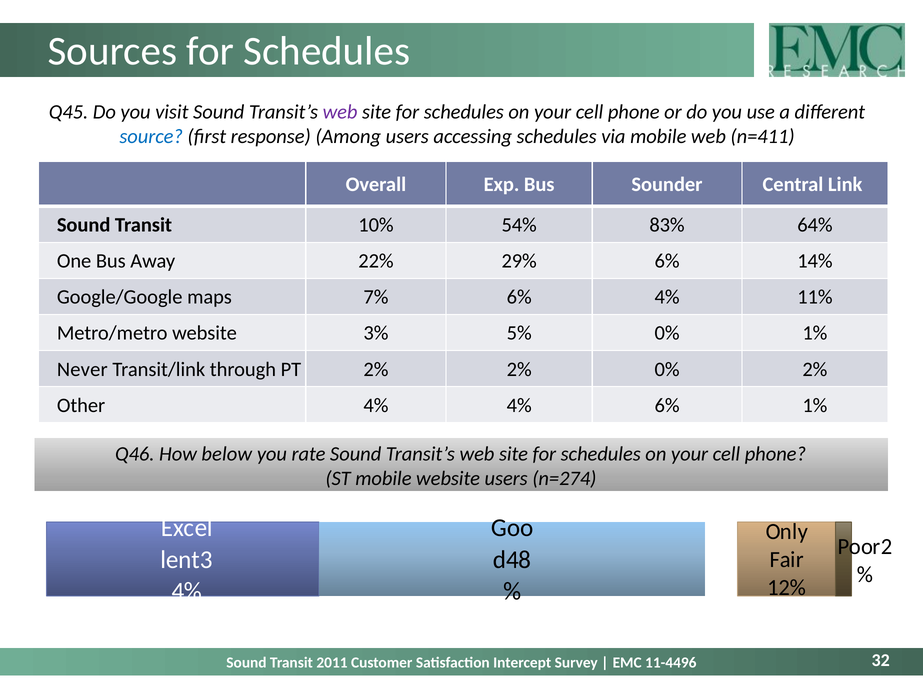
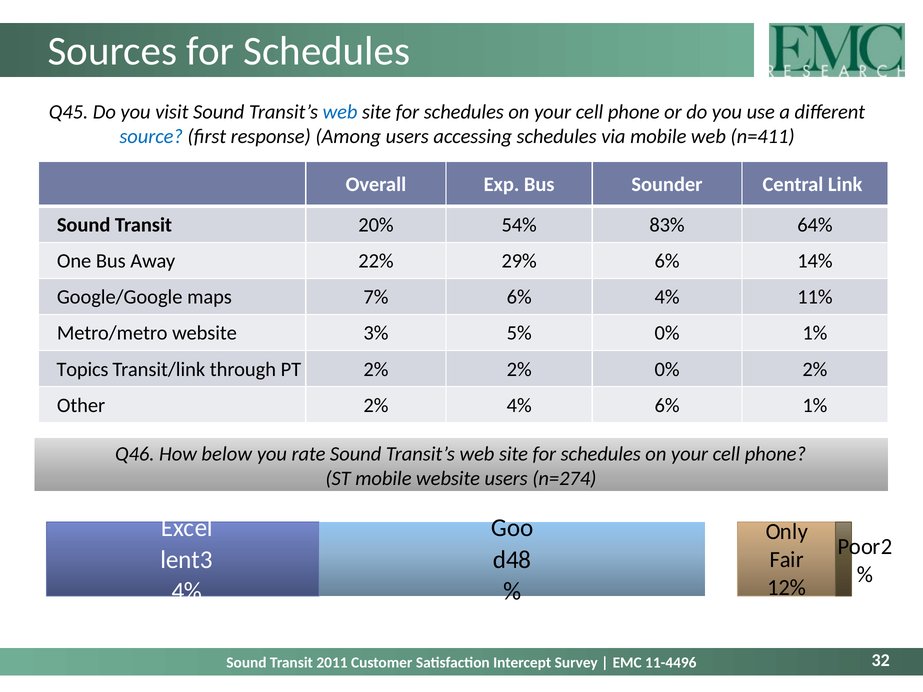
web at (340, 112) colour: purple -> blue
10%: 10% -> 20%
Never: Never -> Topics
Other 4%: 4% -> 2%
